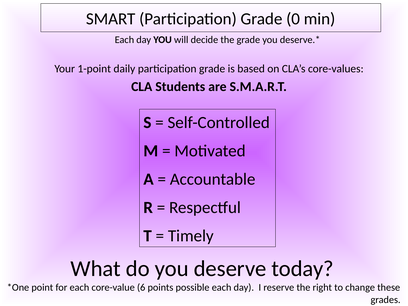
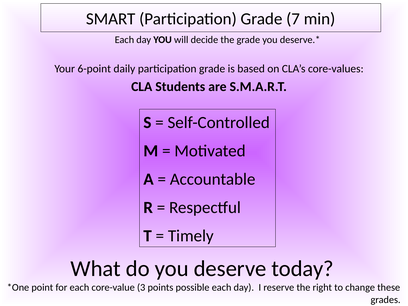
0: 0 -> 7
1-point: 1-point -> 6-point
6: 6 -> 3
